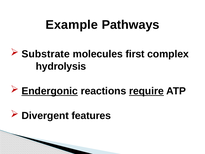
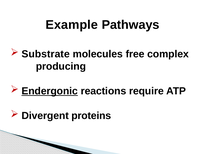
first: first -> free
hydrolysis: hydrolysis -> producing
require underline: present -> none
features: features -> proteins
